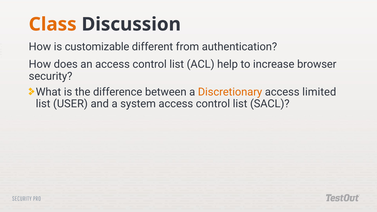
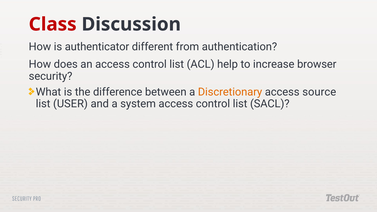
Class colour: orange -> red
customizable: customizable -> authenticator
limited: limited -> source
